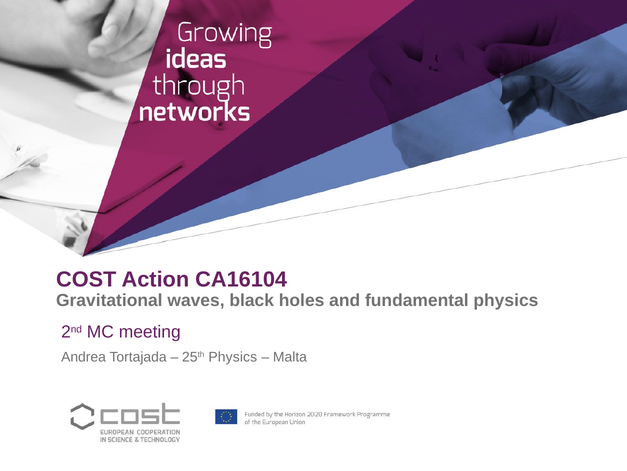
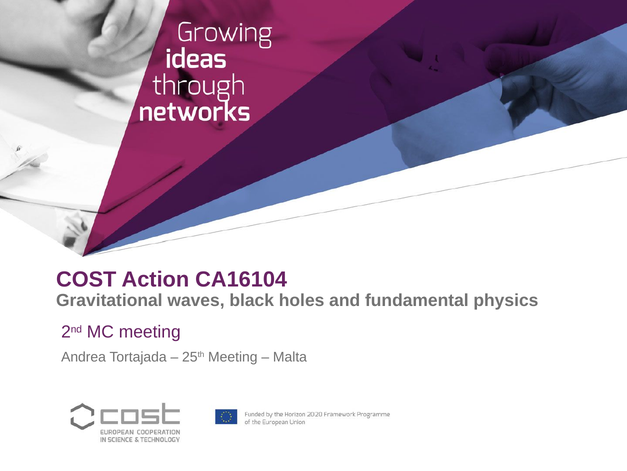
25th Physics: Physics -> Meeting
